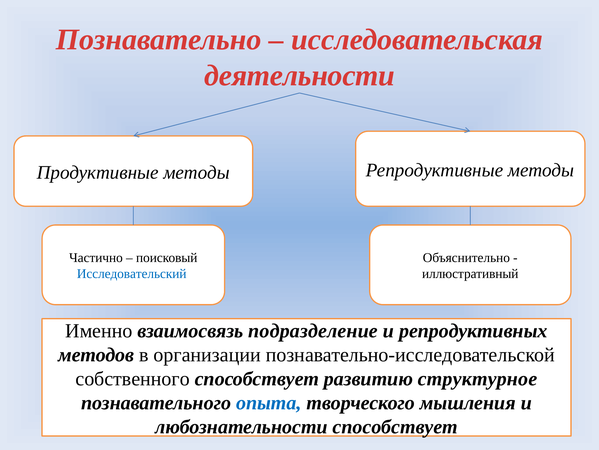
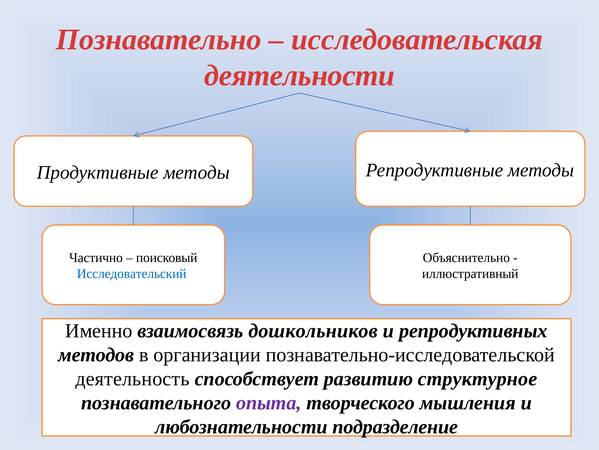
подразделение: подразделение -> дошкольников
собственного: собственного -> деятельность
опыта colour: blue -> purple
любознательности способствует: способствует -> подразделение
